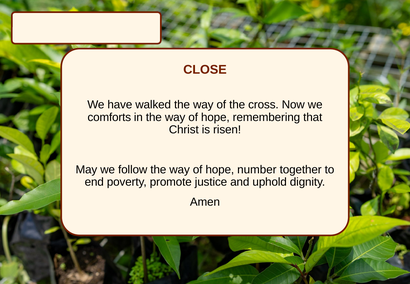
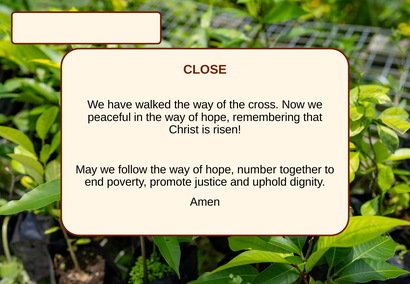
comforts: comforts -> peaceful
